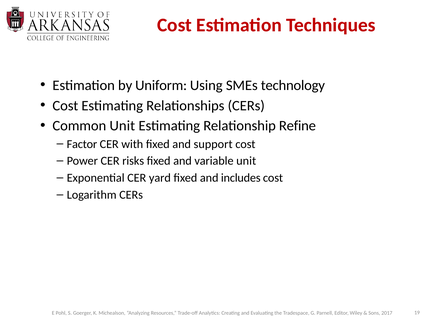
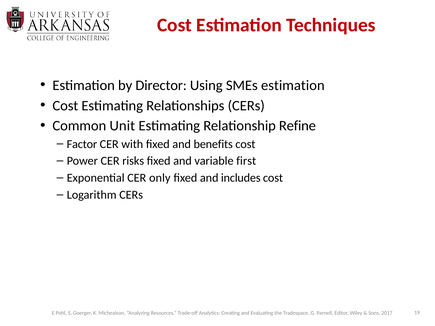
Uniform: Uniform -> Director
SMEs technology: technology -> estimation
support: support -> benefits
variable unit: unit -> first
yard: yard -> only
